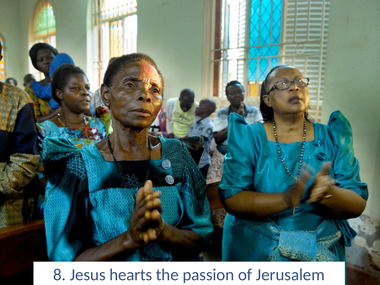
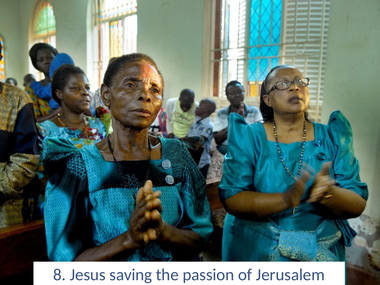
hearts: hearts -> saving
